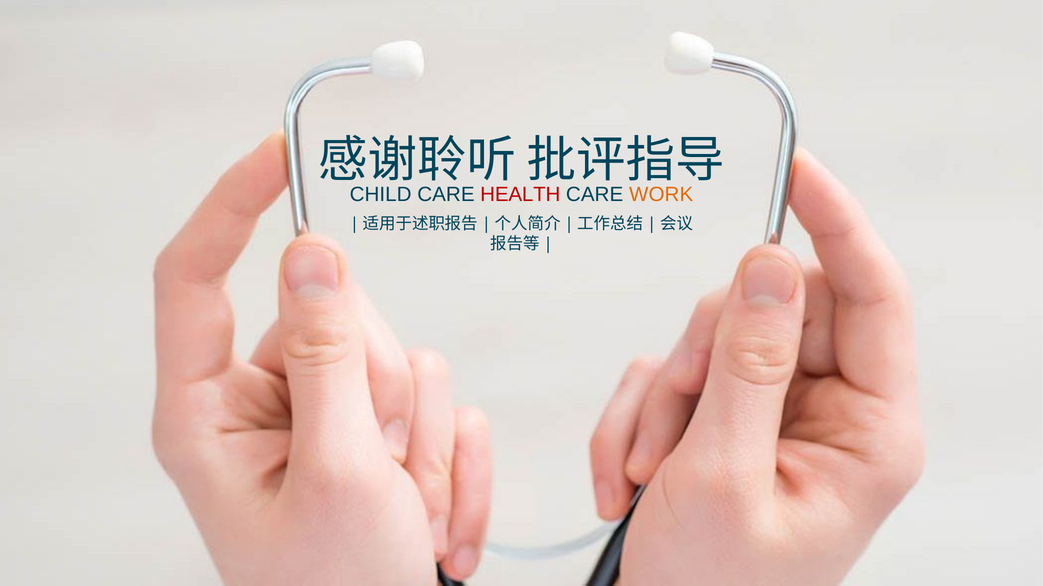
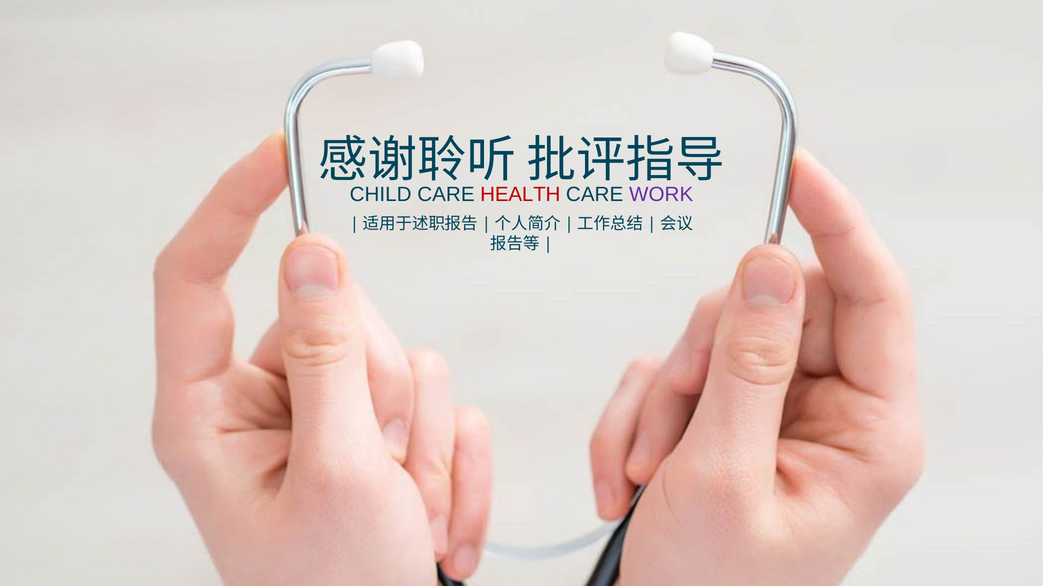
WORK colour: orange -> purple
